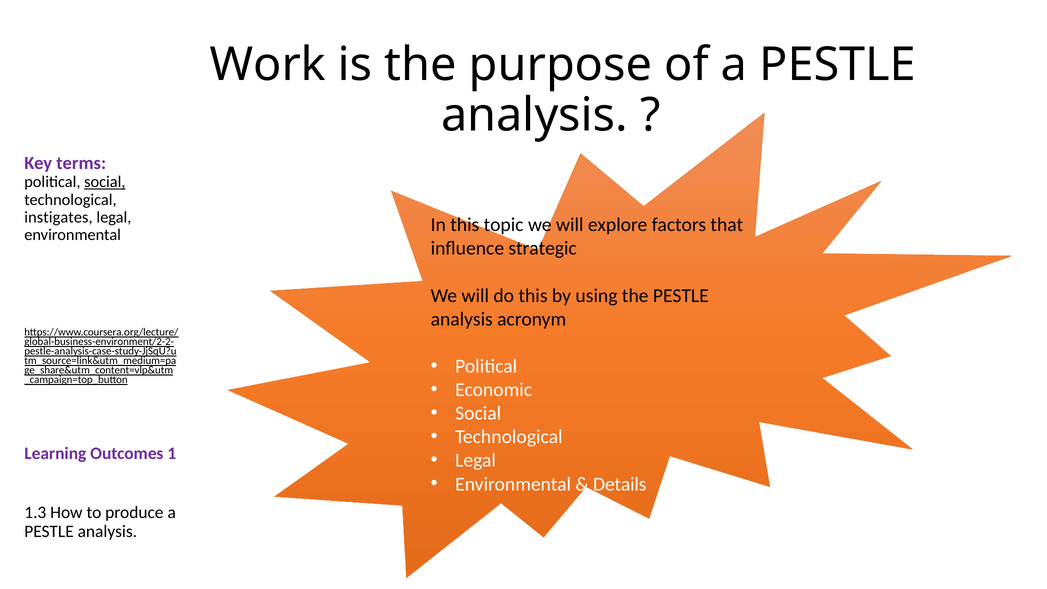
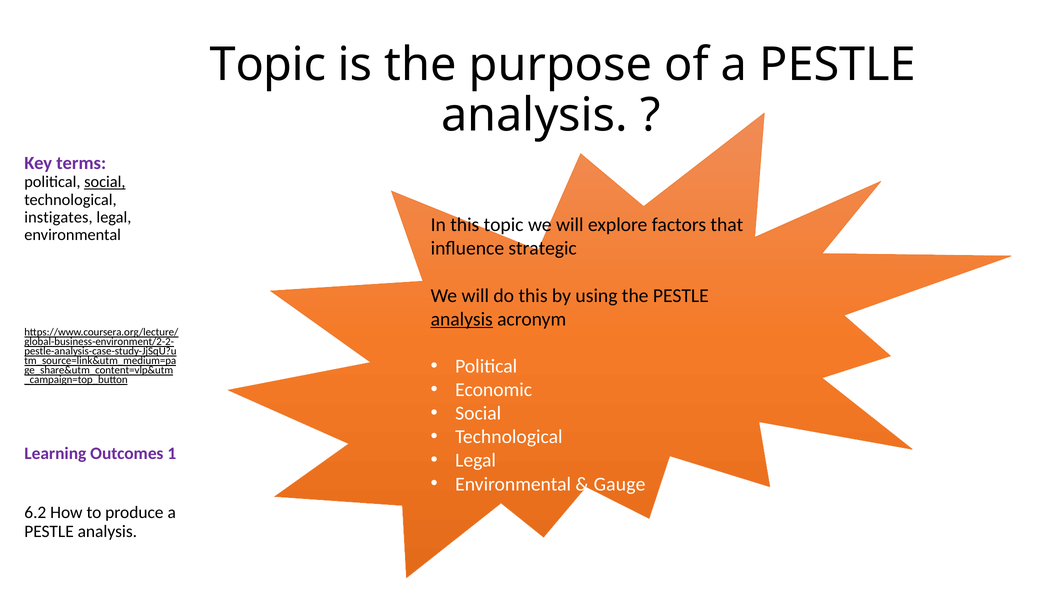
Work at (268, 65): Work -> Topic
analysis at (462, 319) underline: none -> present
Details: Details -> Gauge
1.3: 1.3 -> 6.2
